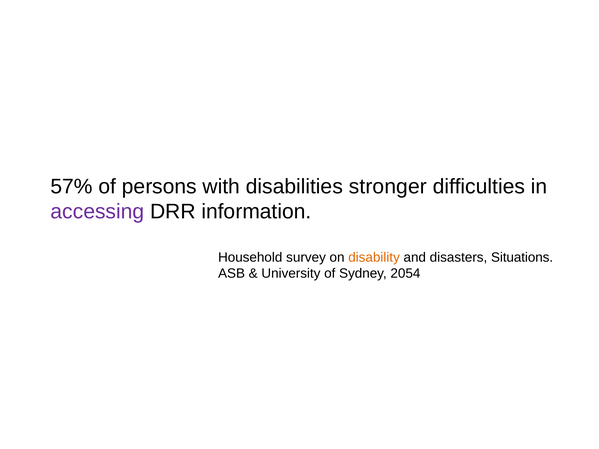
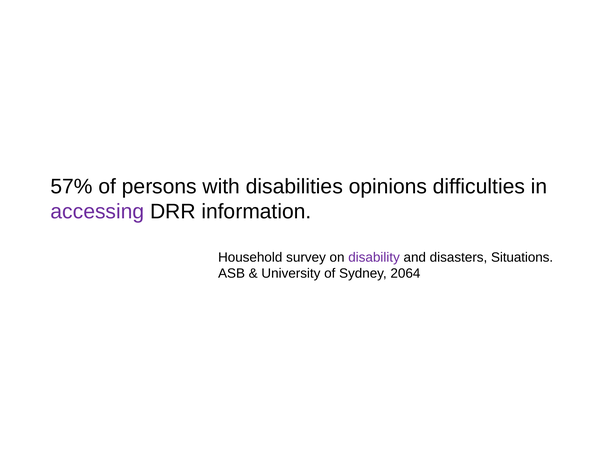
stronger: stronger -> opinions
disability colour: orange -> purple
2054: 2054 -> 2064
